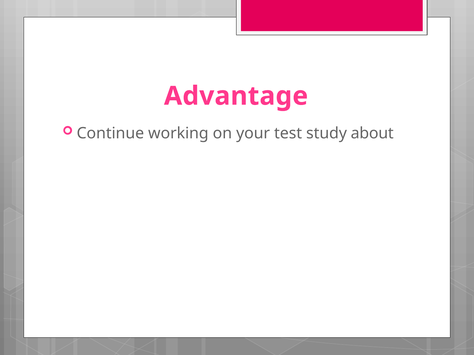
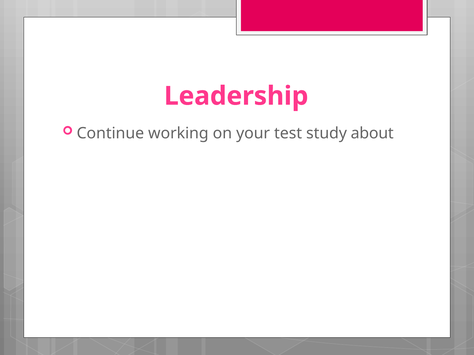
Advantage: Advantage -> Leadership
